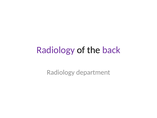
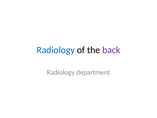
Radiology at (56, 50) colour: purple -> blue
